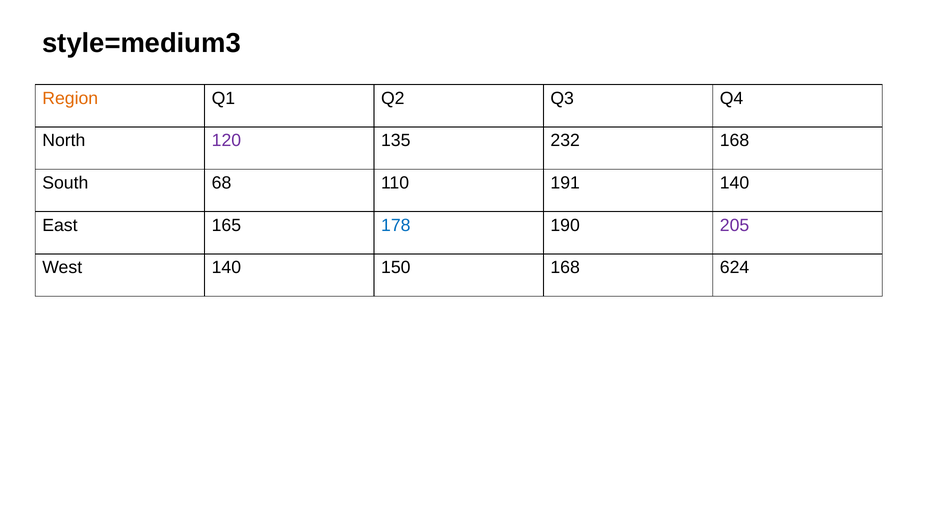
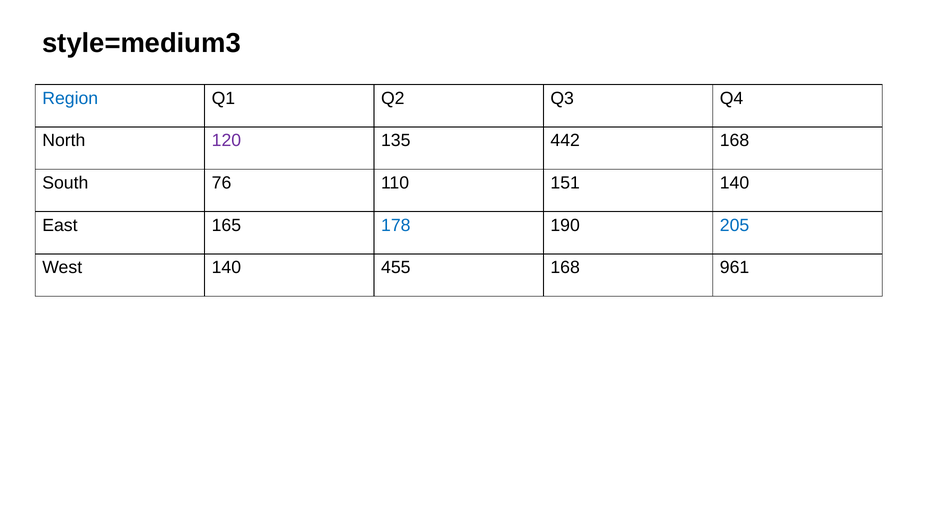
Region colour: orange -> blue
232: 232 -> 442
68: 68 -> 76
191: 191 -> 151
205 colour: purple -> blue
150: 150 -> 455
624: 624 -> 961
